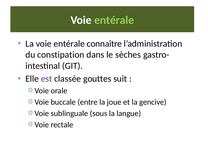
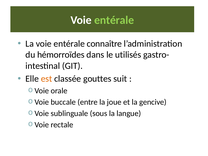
constipation: constipation -> hémorroïdes
sèches: sèches -> utilisés
est colour: purple -> orange
